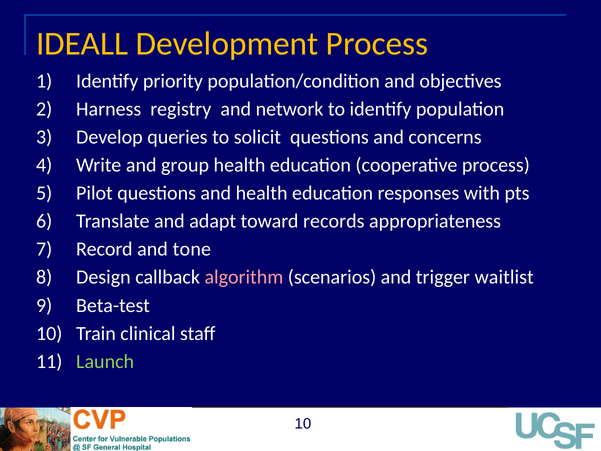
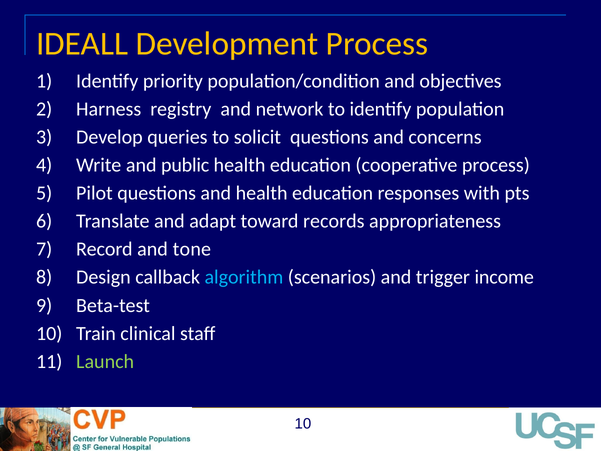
group: group -> public
algorithm colour: pink -> light blue
waitlist: waitlist -> income
